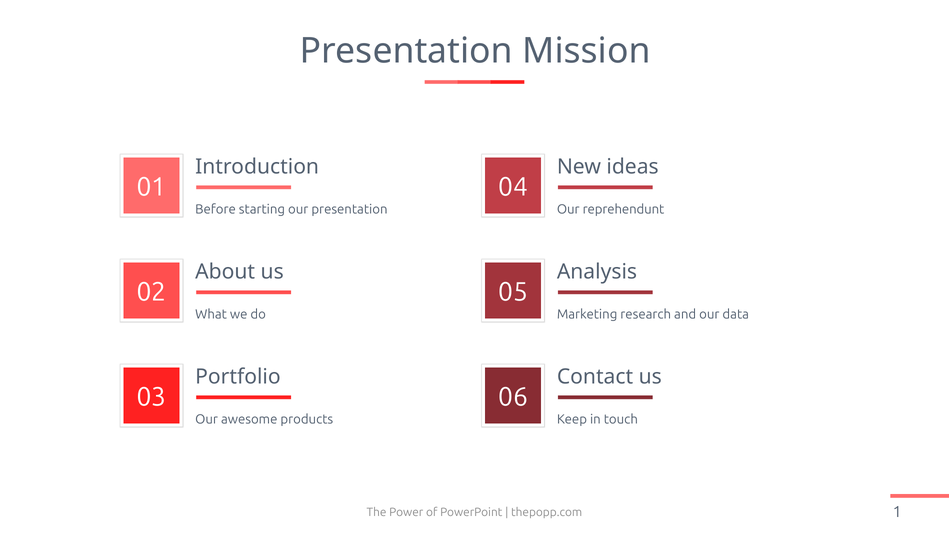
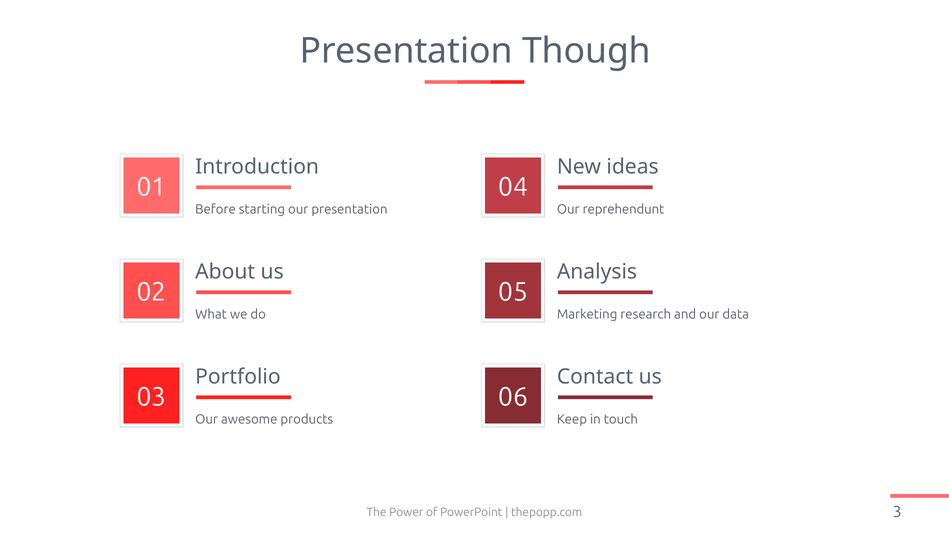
Mission: Mission -> Though
1: 1 -> 3
